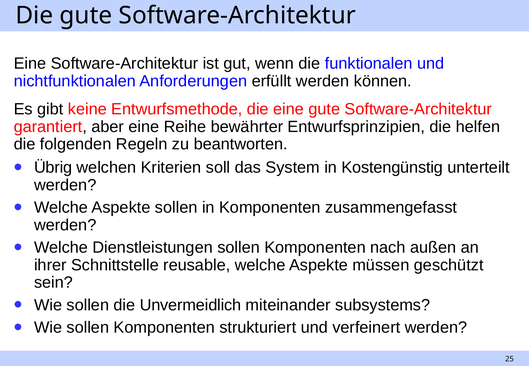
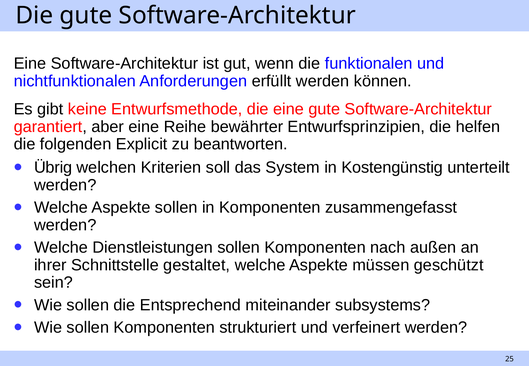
Regeln: Regeln -> Explicit
reusable: reusable -> gestaltet
Unvermeidlich: Unvermeidlich -> Entsprechend
